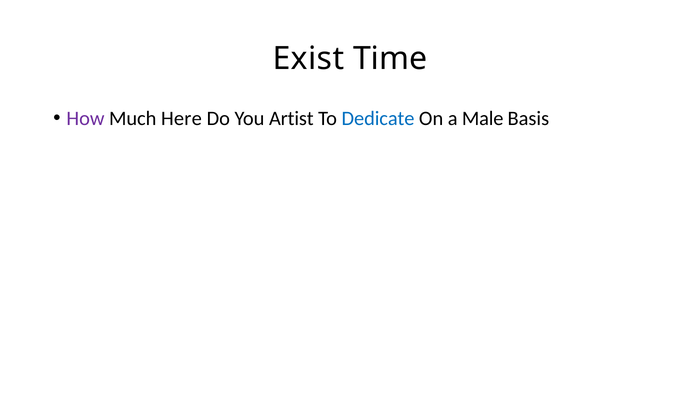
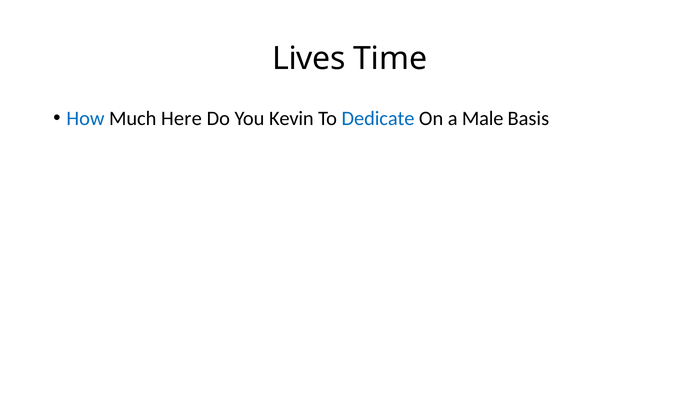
Exist: Exist -> Lives
How colour: purple -> blue
Artist: Artist -> Kevin
